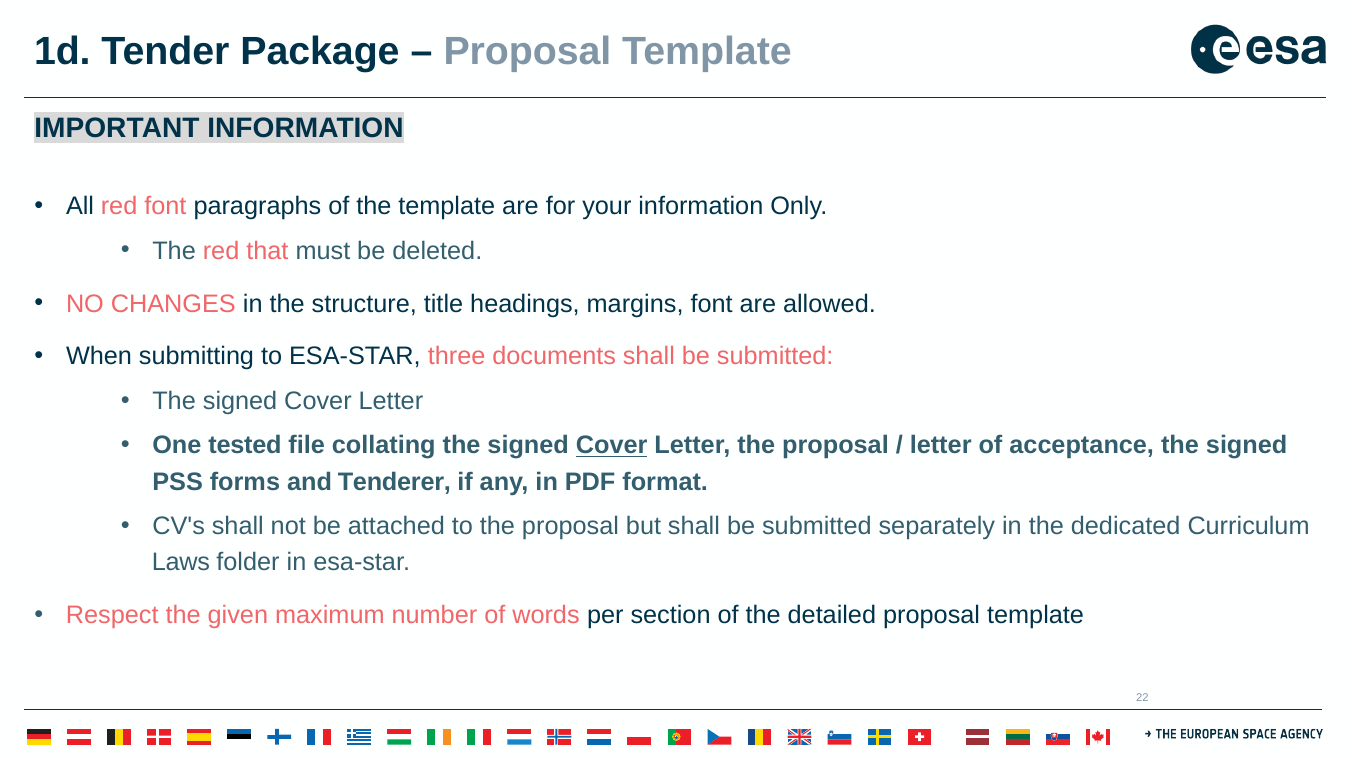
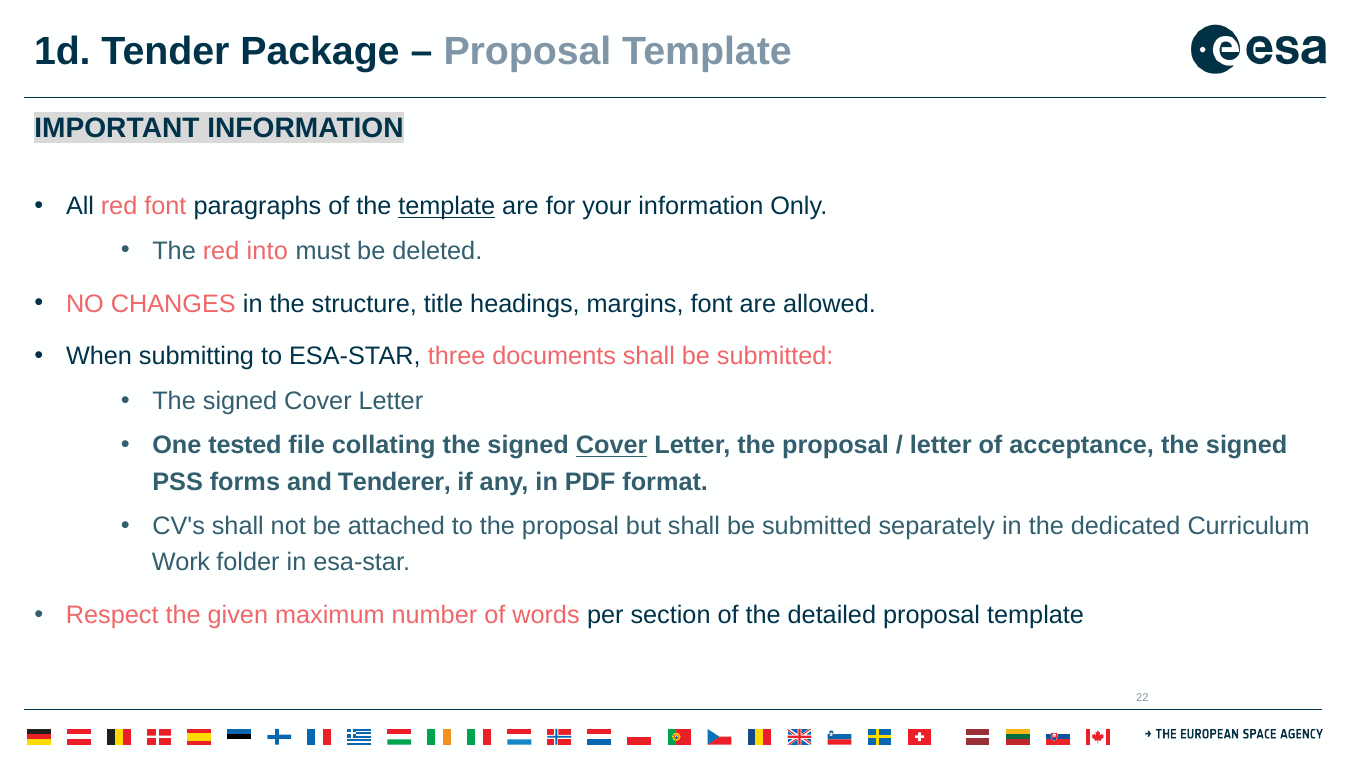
template at (447, 207) underline: none -> present
that: that -> into
Laws: Laws -> Work
